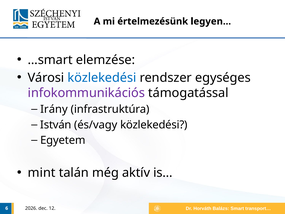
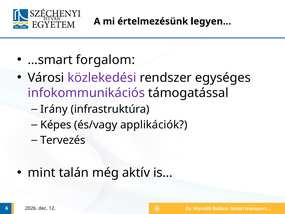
elemzése: elemzése -> forgalom
közlekedési at (102, 78) colour: blue -> purple
István: István -> Képes
és/vagy közlekedési: közlekedési -> applikációk
Egyetem: Egyetem -> Tervezés
